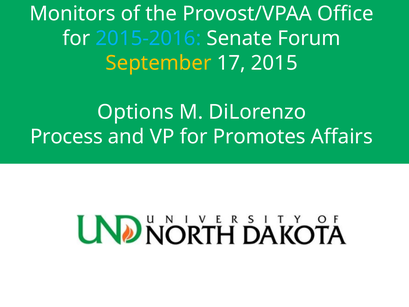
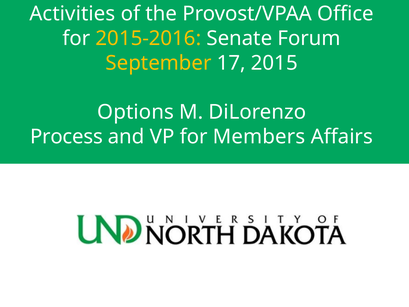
Monitors: Monitors -> Activities
2015-2016 colour: light blue -> yellow
Promotes: Promotes -> Members
